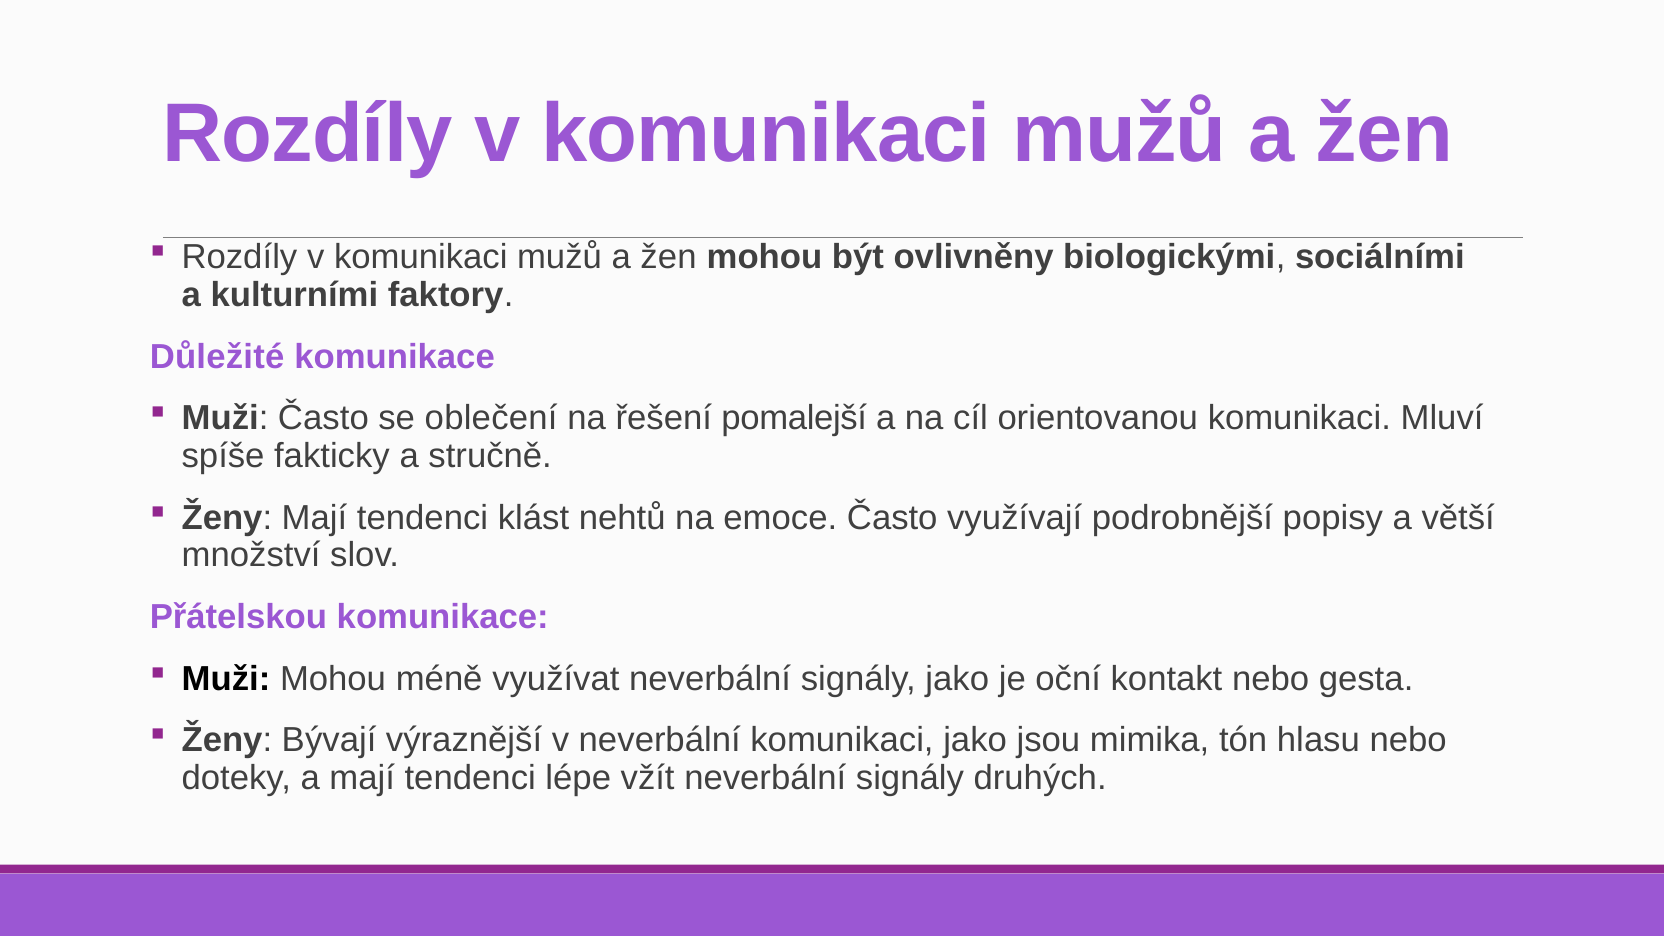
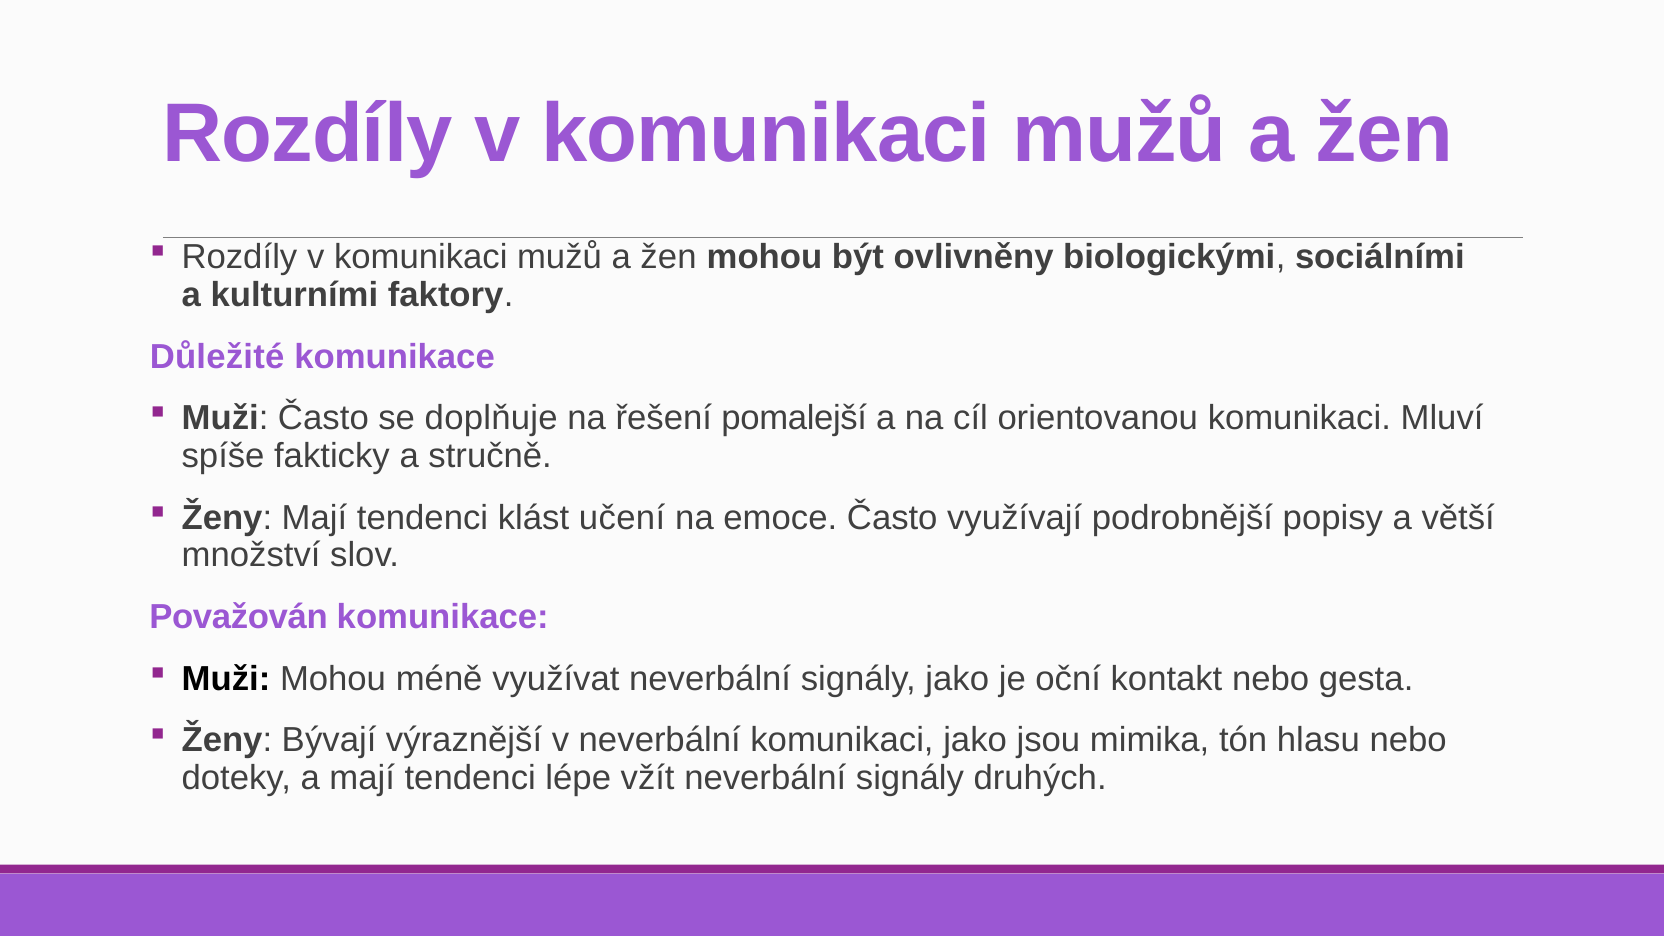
oblečení: oblečení -> doplňuje
nehtů: nehtů -> učení
Přátelskou: Přátelskou -> Považován
